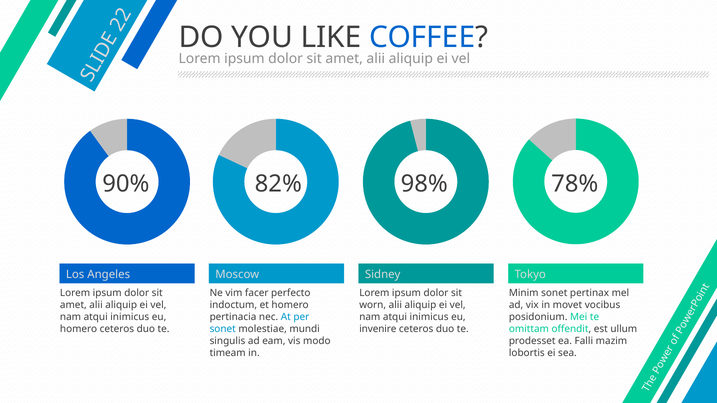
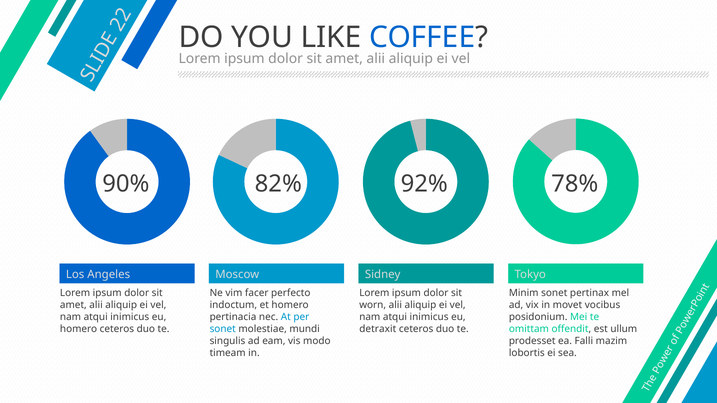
98%: 98% -> 92%
invenire: invenire -> detraxit
